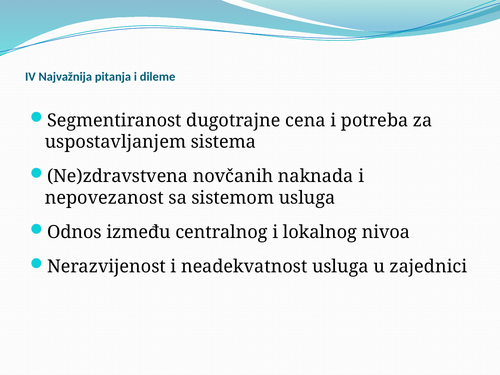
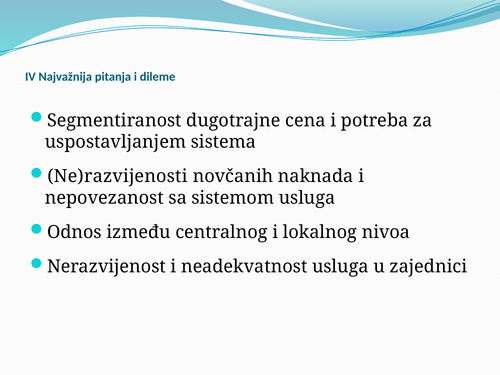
Ne)zdravstvena: Ne)zdravstvena -> Ne)razvijenosti
